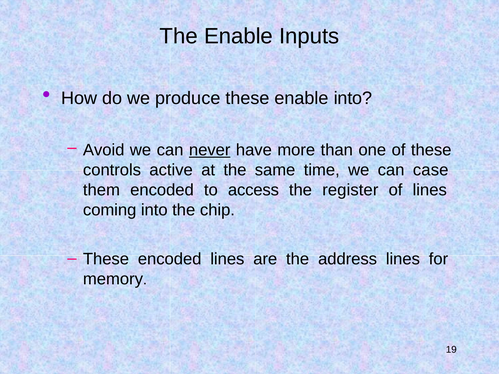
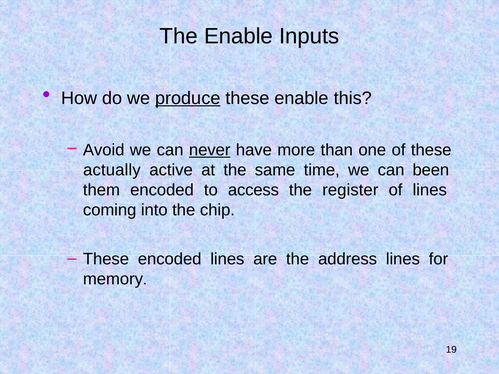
produce underline: none -> present
enable into: into -> this
controls: controls -> actually
case: case -> been
